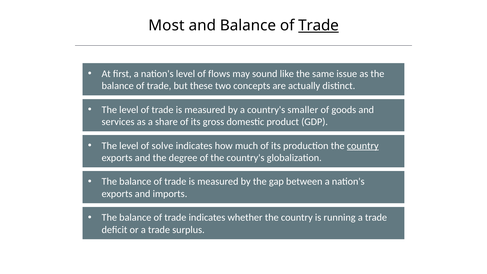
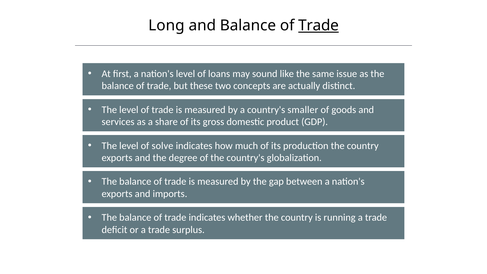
Most: Most -> Long
flows: flows -> loans
country at (363, 146) underline: present -> none
